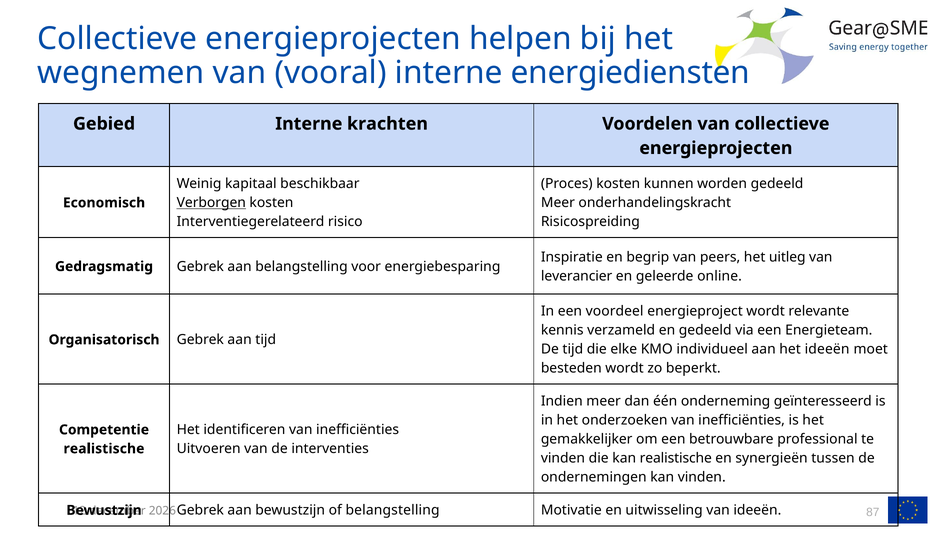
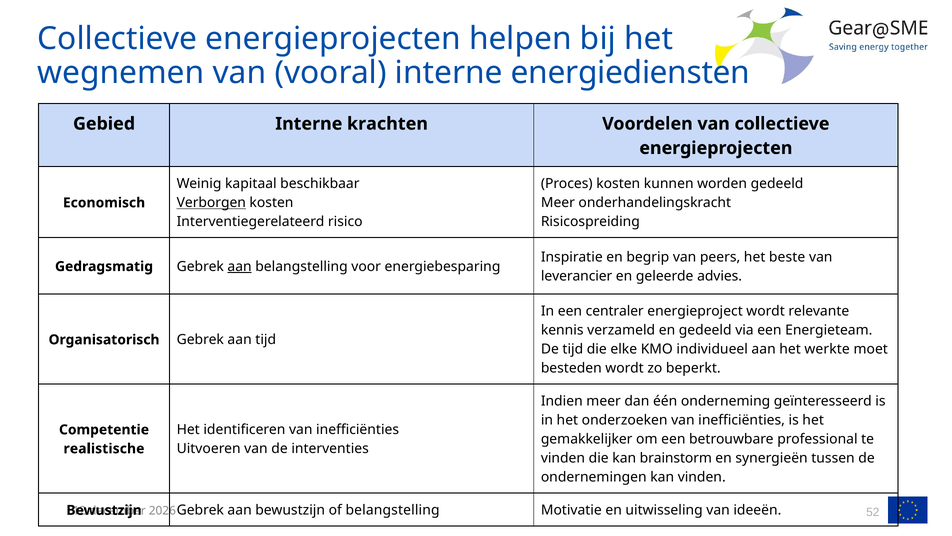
uitleg: uitleg -> beste
aan at (240, 266) underline: none -> present
online: online -> advies
voordeel: voordeel -> centraler
het ideeën: ideeën -> werkte
kan realistische: realistische -> brainstorm
87: 87 -> 52
